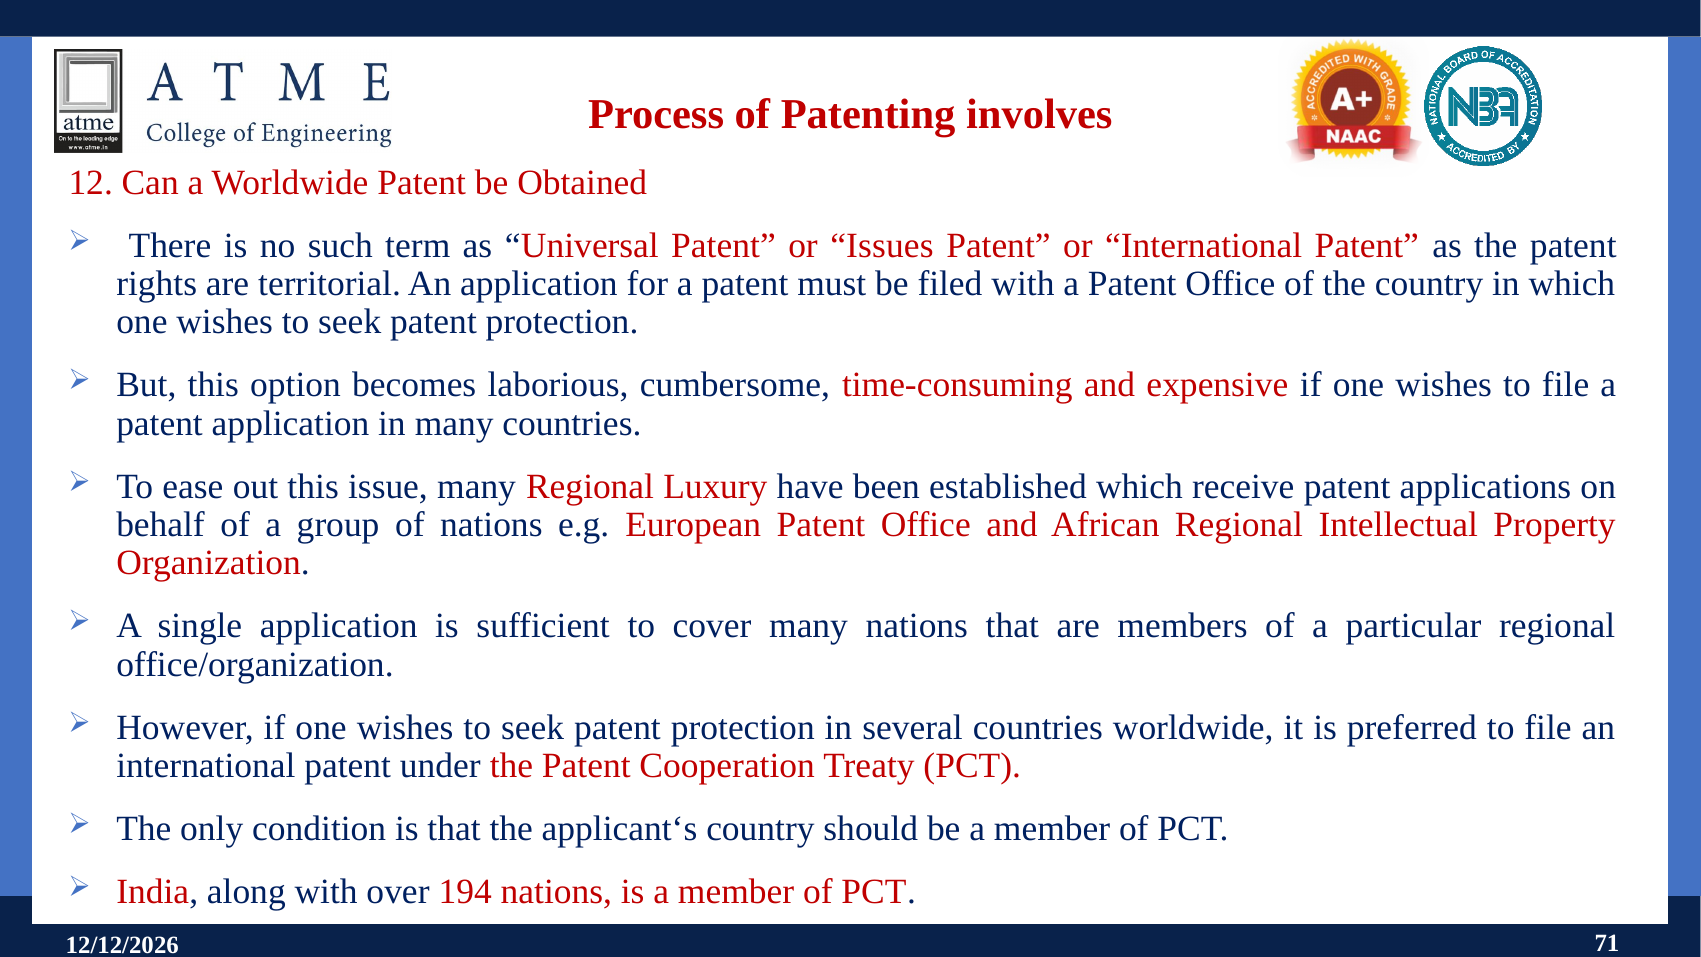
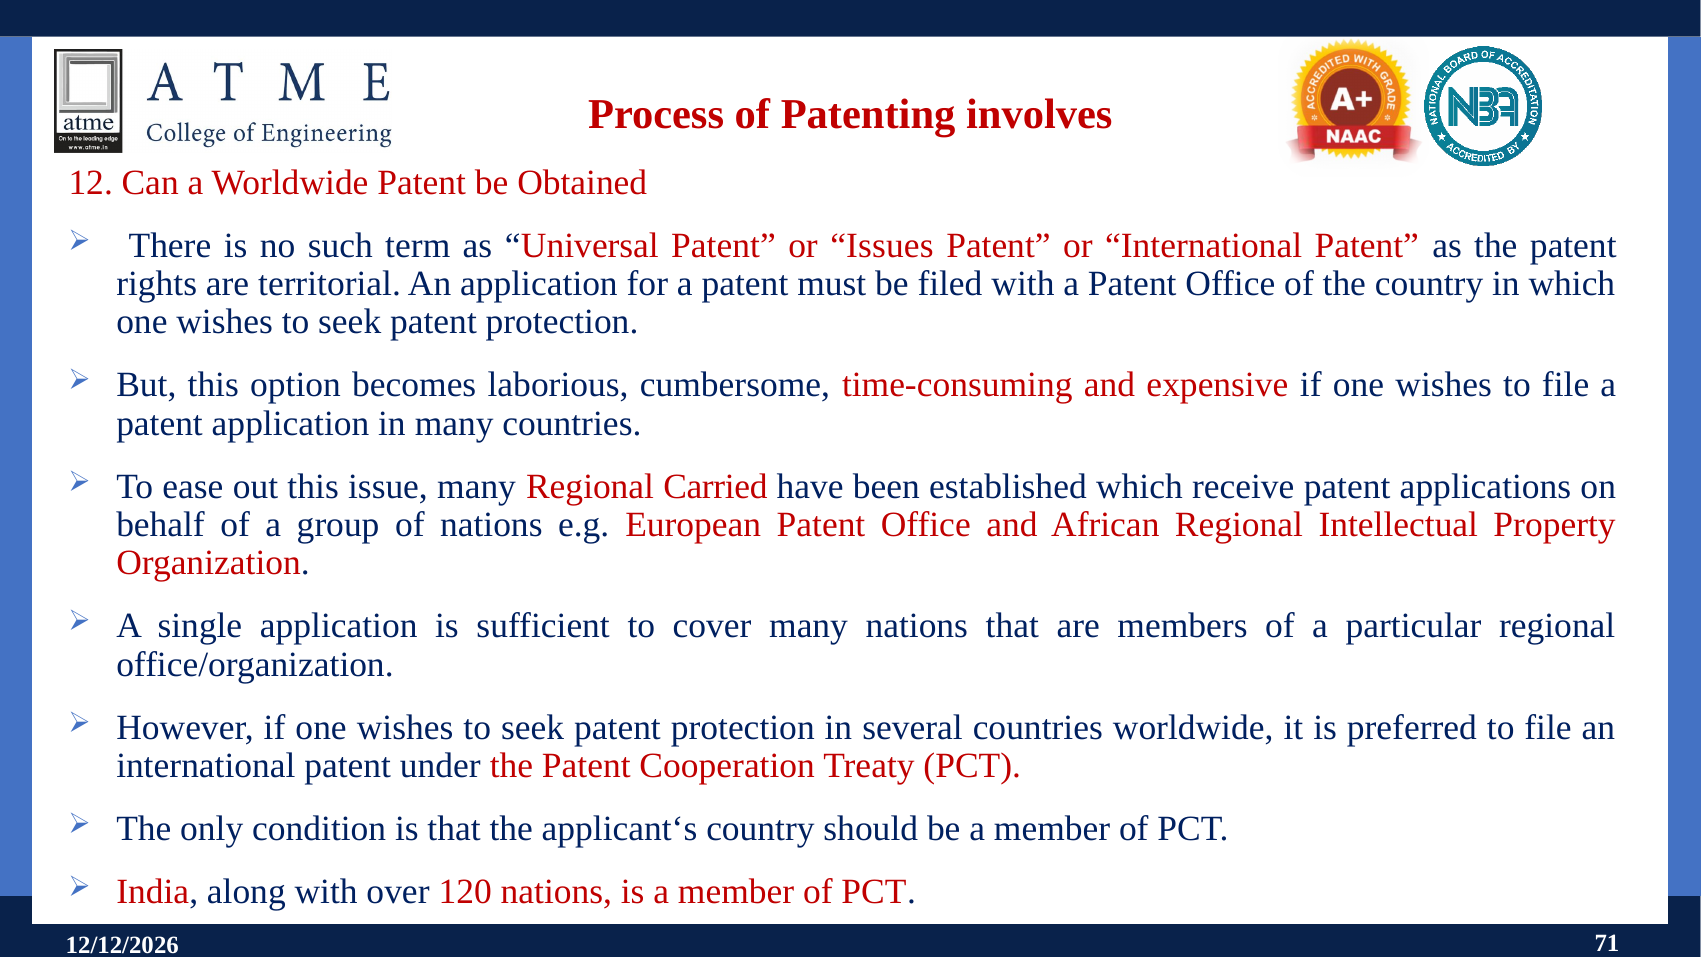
Luxury: Luxury -> Carried
194: 194 -> 120
